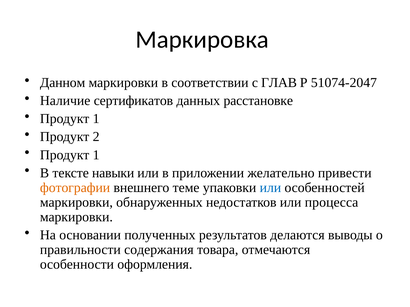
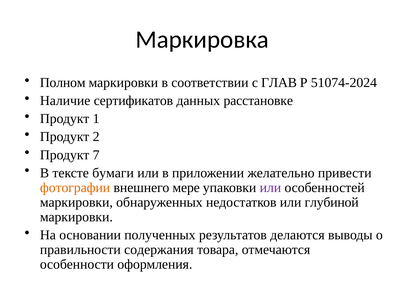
Данном: Данном -> Полном
51074-2047: 51074-2047 -> 51074-2024
1 at (96, 155): 1 -> 7
навыки: навыки -> бумаги
теме: теме -> мере
или at (270, 188) colour: blue -> purple
процесса: процесса -> глубиной
